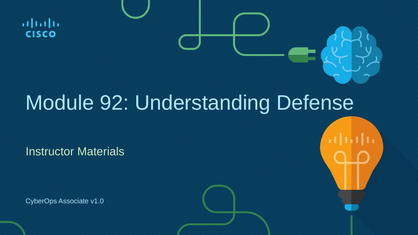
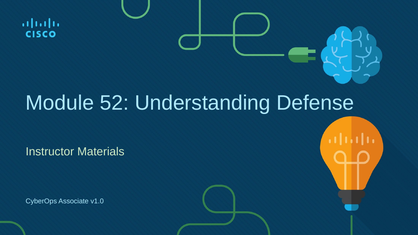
92: 92 -> 52
